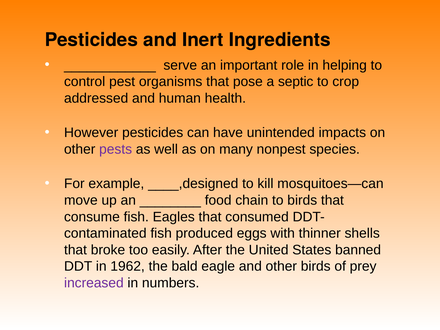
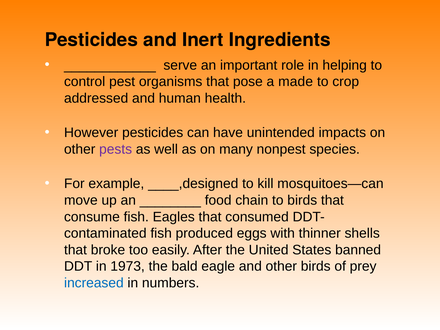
septic: septic -> made
1962: 1962 -> 1973
increased colour: purple -> blue
